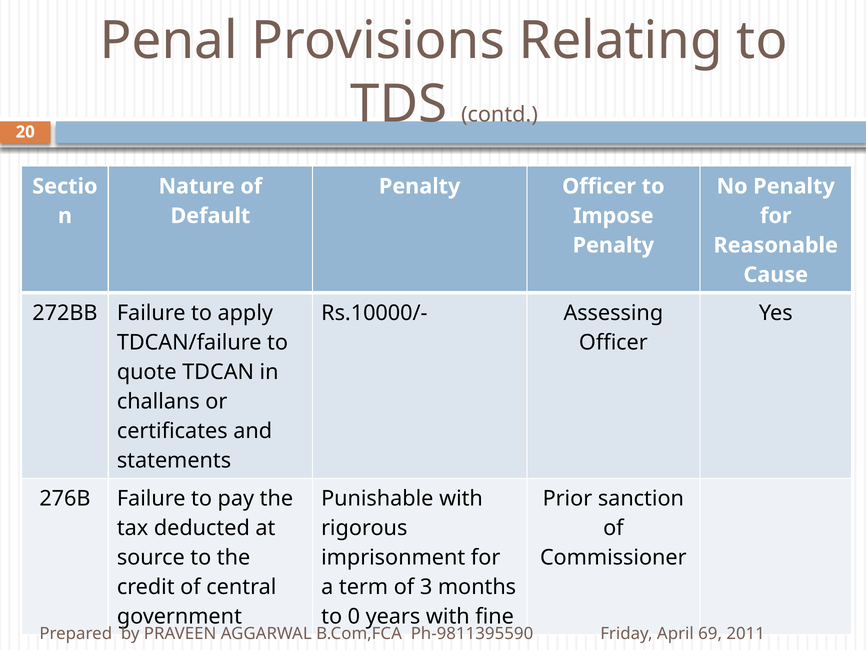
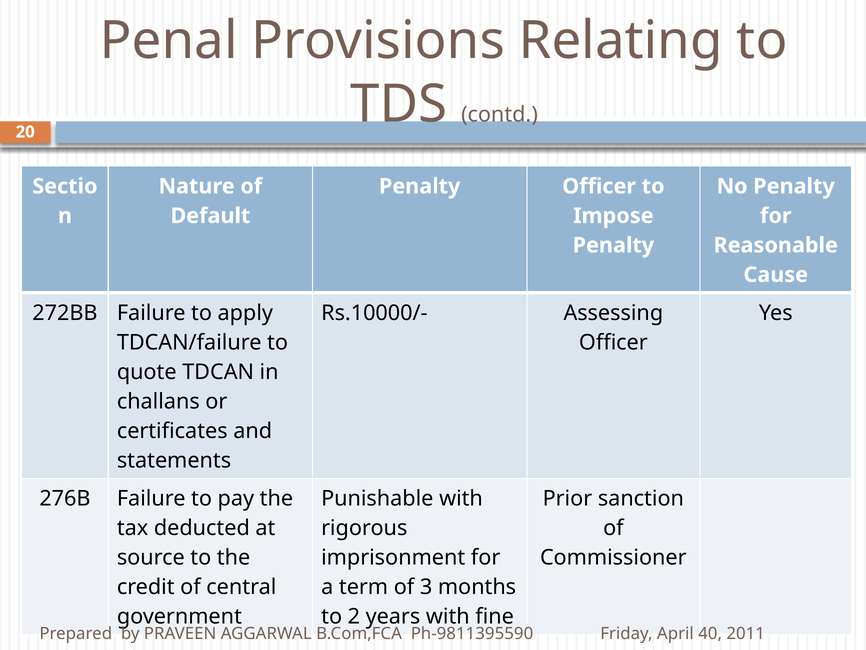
0: 0 -> 2
69: 69 -> 40
